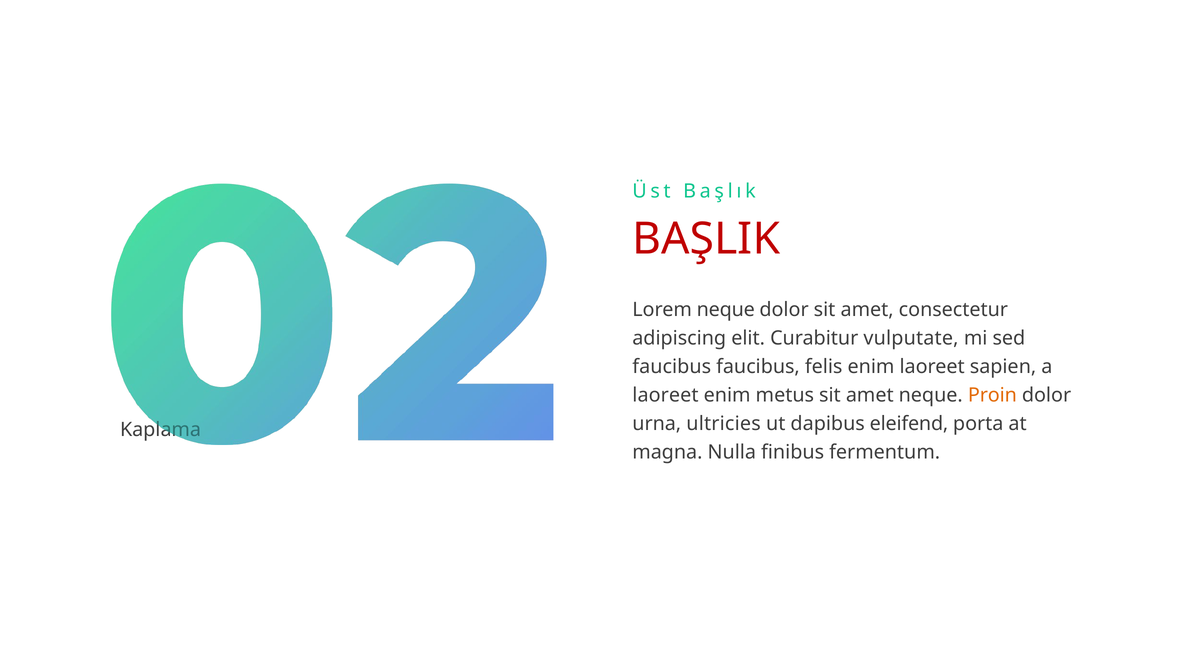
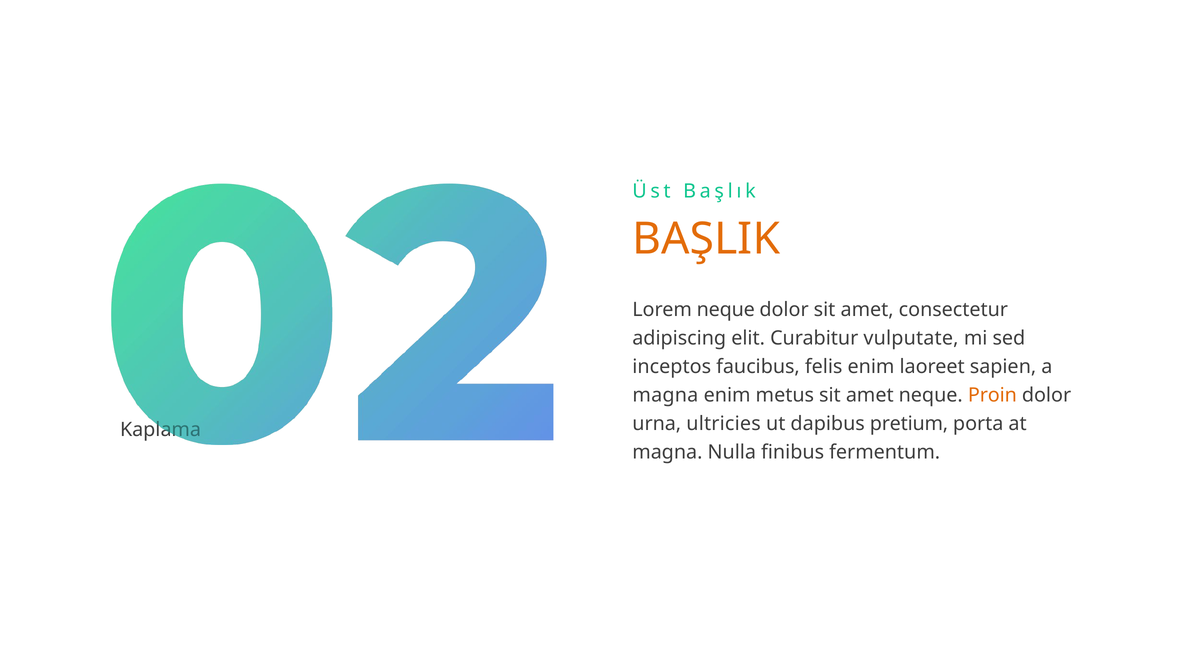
BAŞLIK colour: red -> orange
faucibus at (672, 367): faucibus -> inceptos
laoreet at (665, 396): laoreet -> magna
eleifend: eleifend -> pretium
